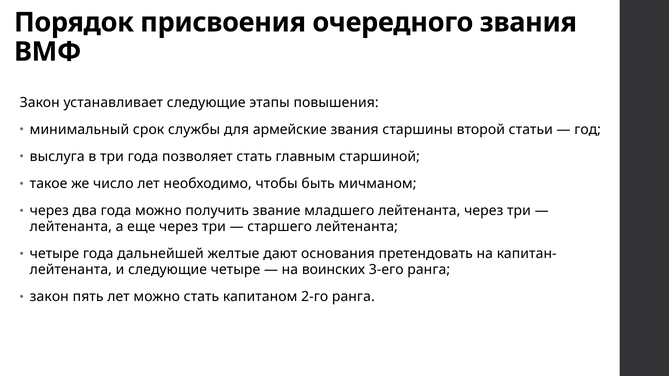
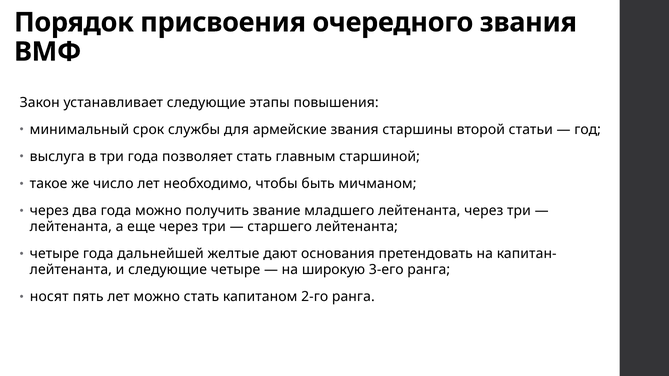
воинских: воинских -> широкую
закон at (49, 297): закон -> носят
